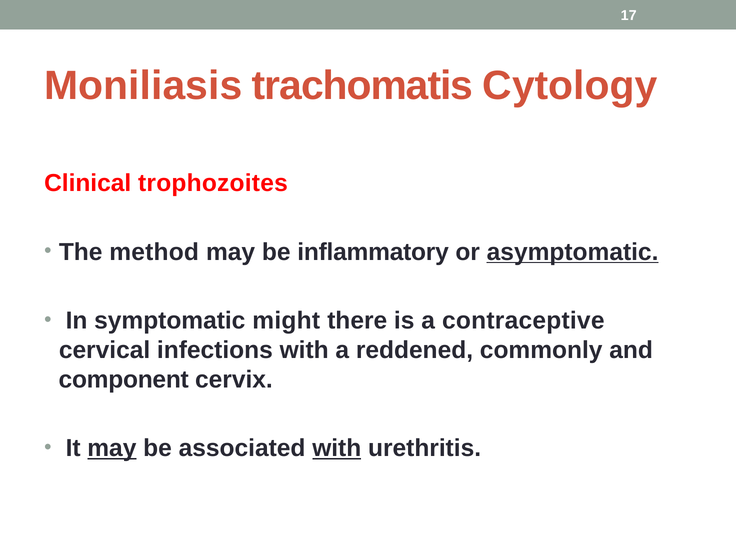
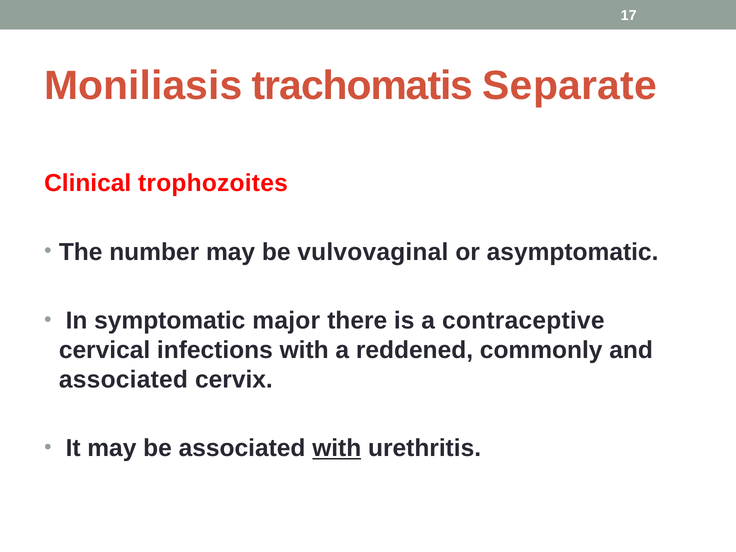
Cytology: Cytology -> Separate
method: method -> number
inflammatory: inflammatory -> vulvovaginal
asymptomatic underline: present -> none
might: might -> major
component at (124, 379): component -> associated
may at (112, 448) underline: present -> none
